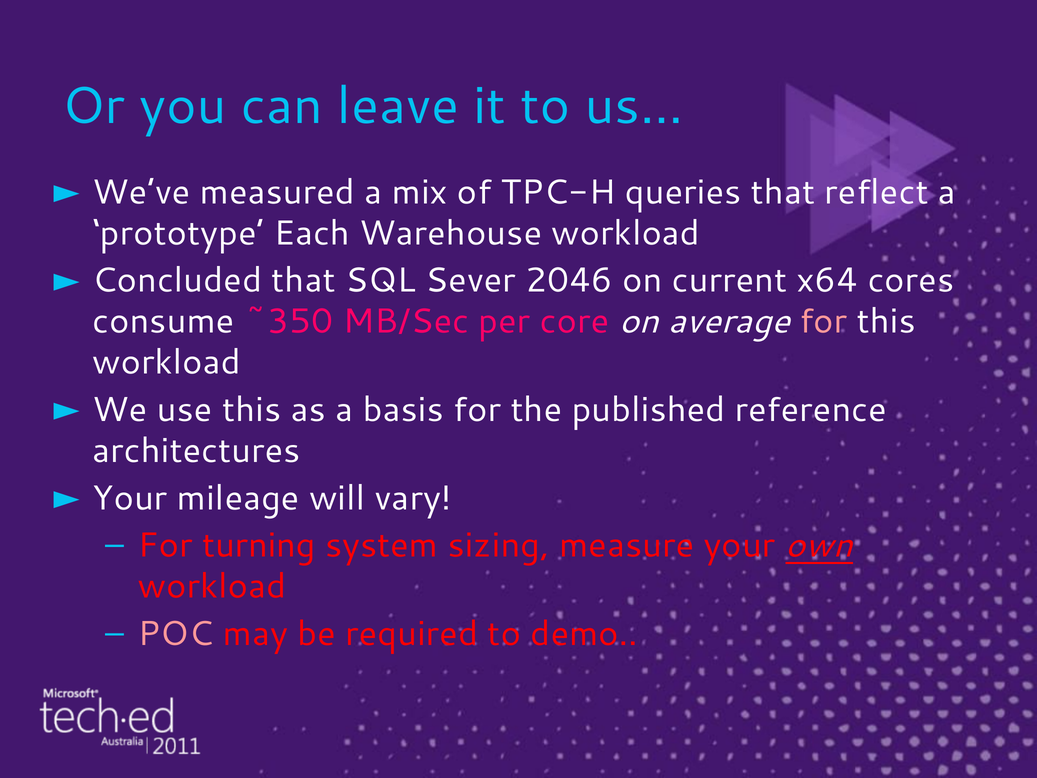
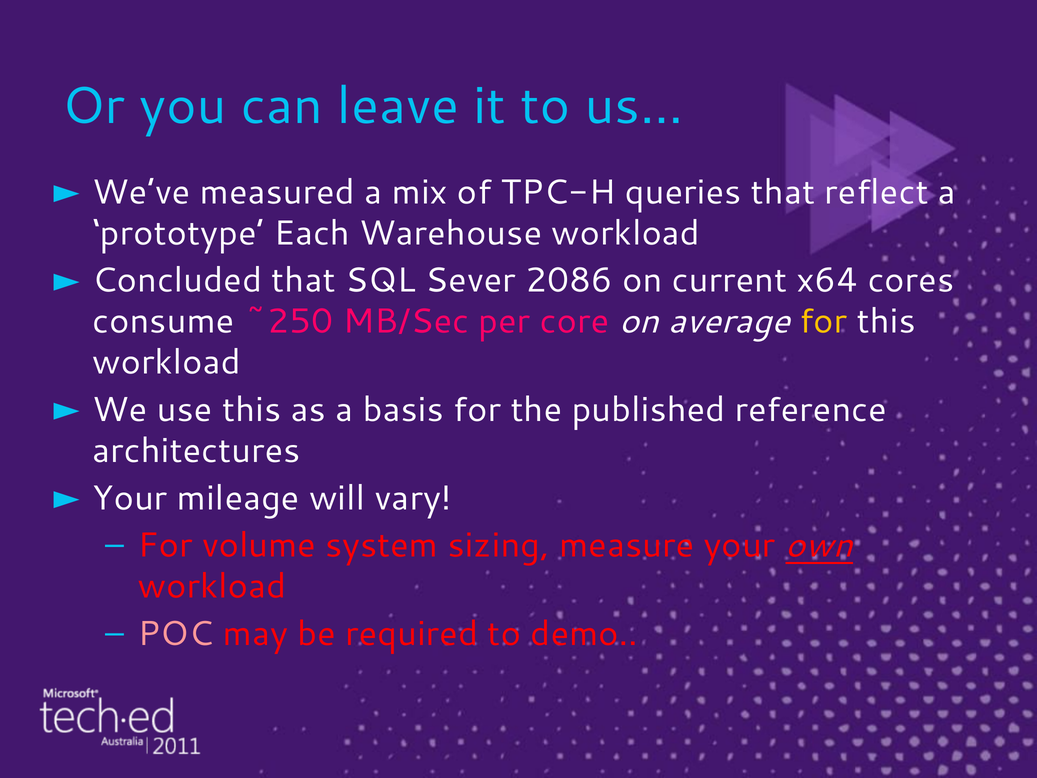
2046: 2046 -> 2086
~350: ~350 -> ~250
for at (823, 321) colour: pink -> yellow
turning: turning -> volume
